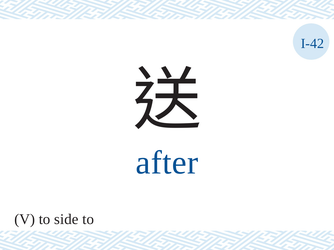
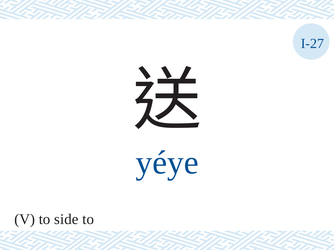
I-42: I-42 -> I-27
after: after -> yéye
